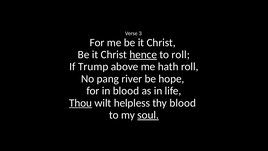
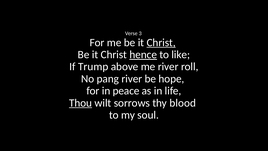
Christ at (161, 42) underline: none -> present
to roll: roll -> like
me hath: hath -> river
in blood: blood -> peace
helpless: helpless -> sorrows
soul underline: present -> none
